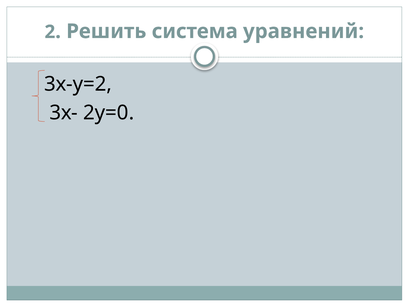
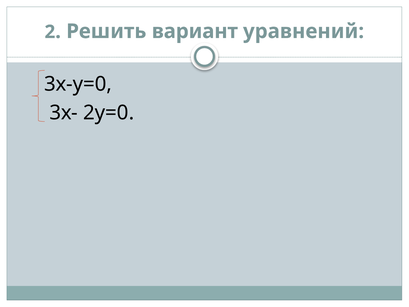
система: система -> вариант
3х-у=2: 3х-у=2 -> 3х-у=0
